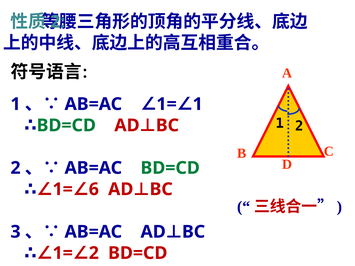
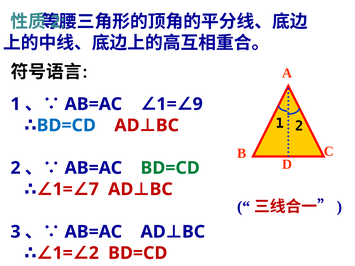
1 at (198, 104): 1 -> 9
BD=CD at (66, 126) colour: green -> blue
6: 6 -> 7
